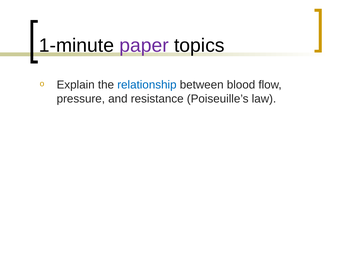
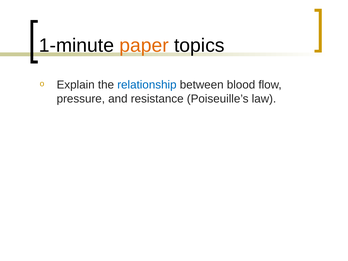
paper colour: purple -> orange
